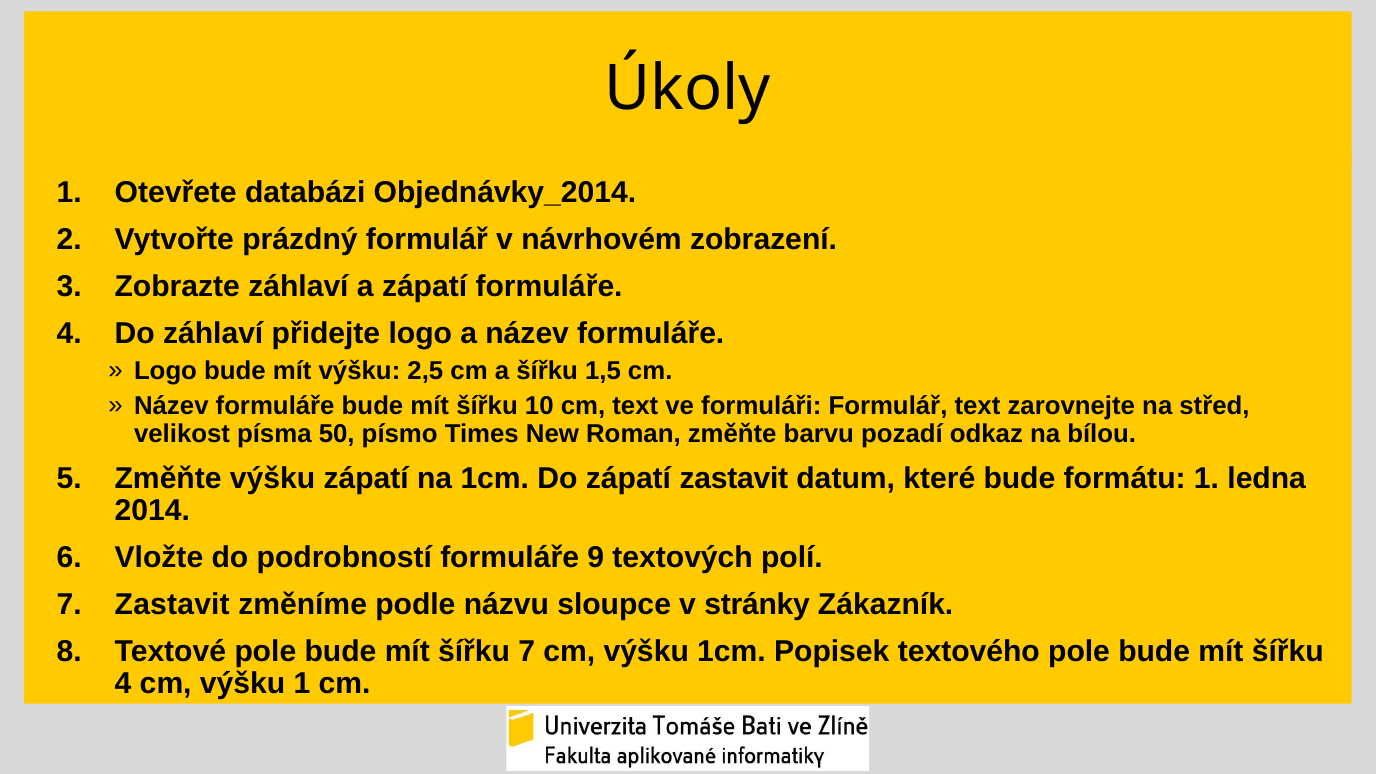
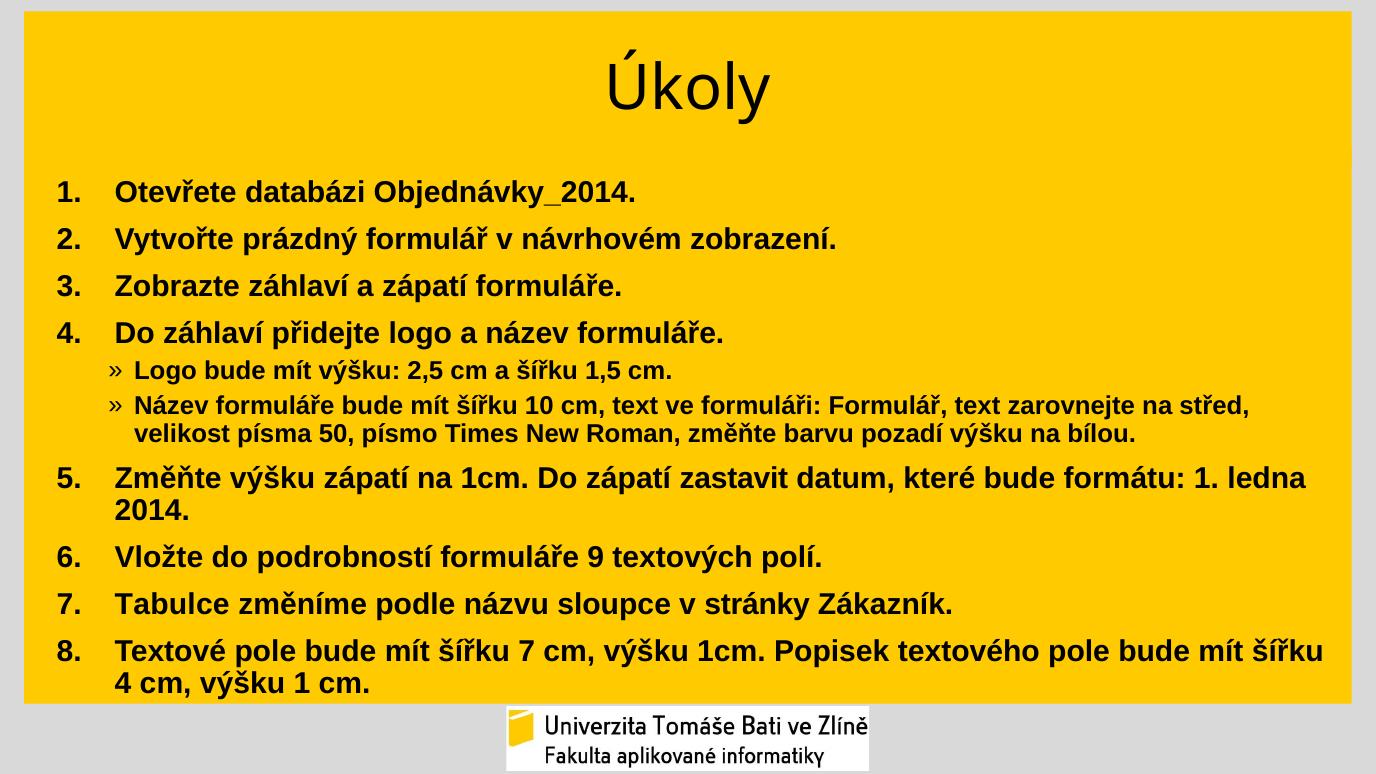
pozadí odkaz: odkaz -> výšku
7 Zastavit: Zastavit -> Tabulce
